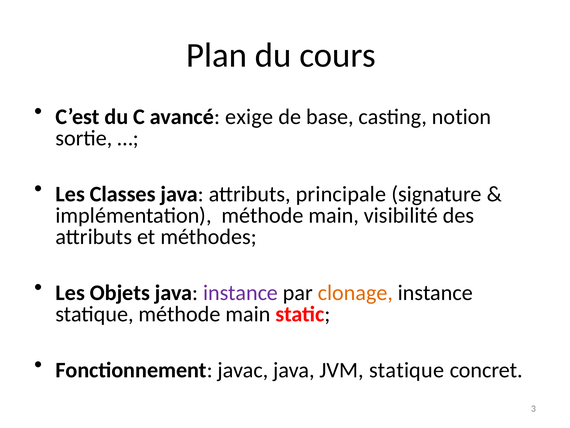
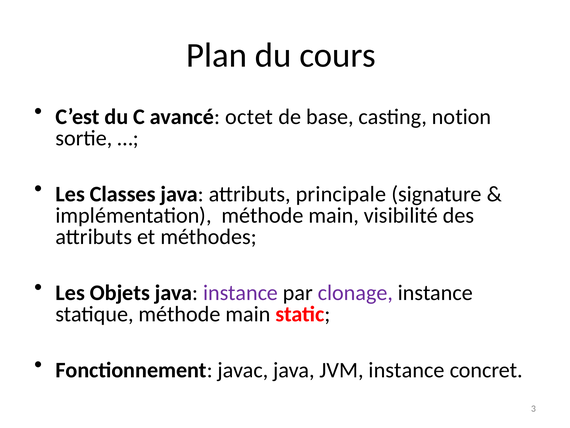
exige: exige -> octet
clonage colour: orange -> purple
JVM statique: statique -> instance
